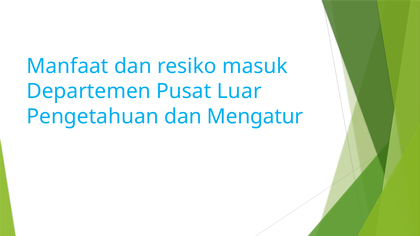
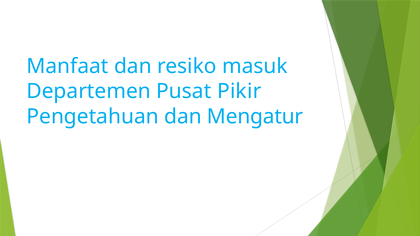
Luar: Luar -> Pikir
